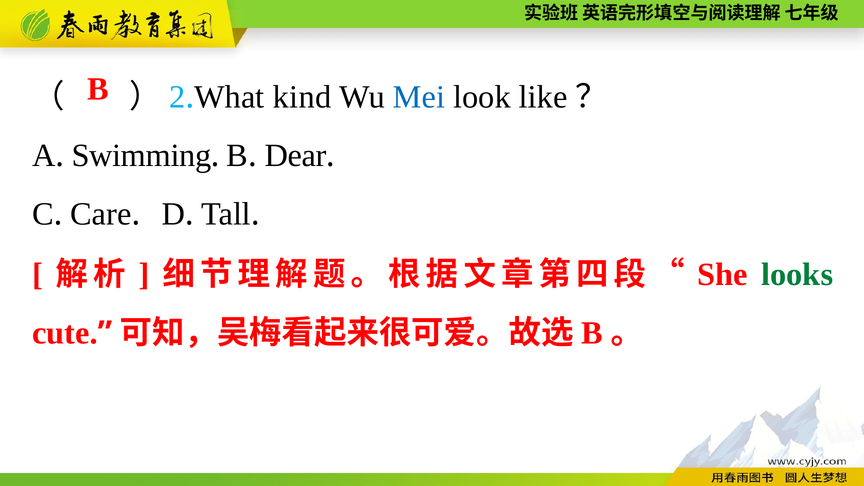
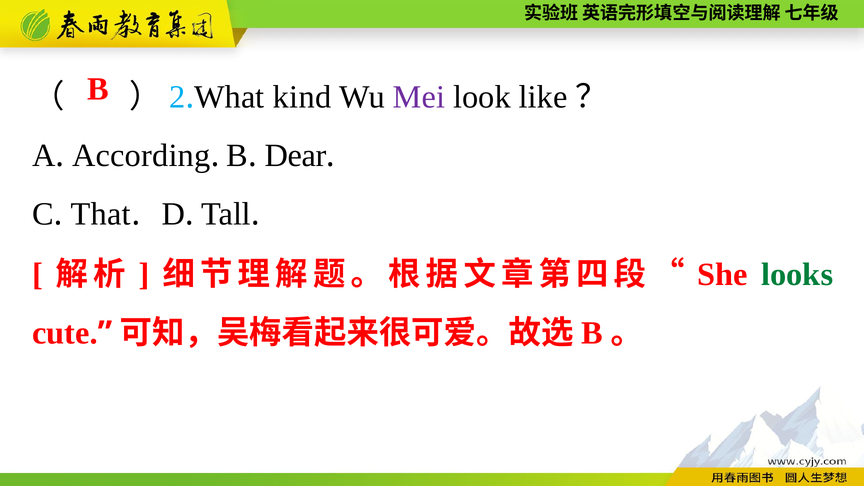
Mei colour: blue -> purple
Swimming: Swimming -> According
Care: Care -> That
